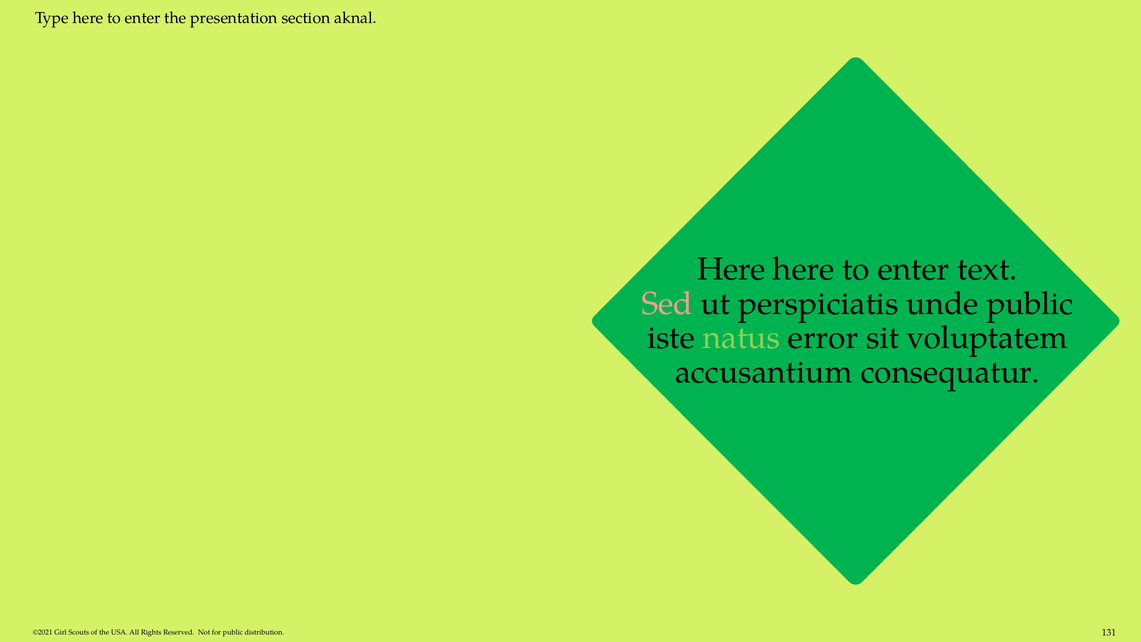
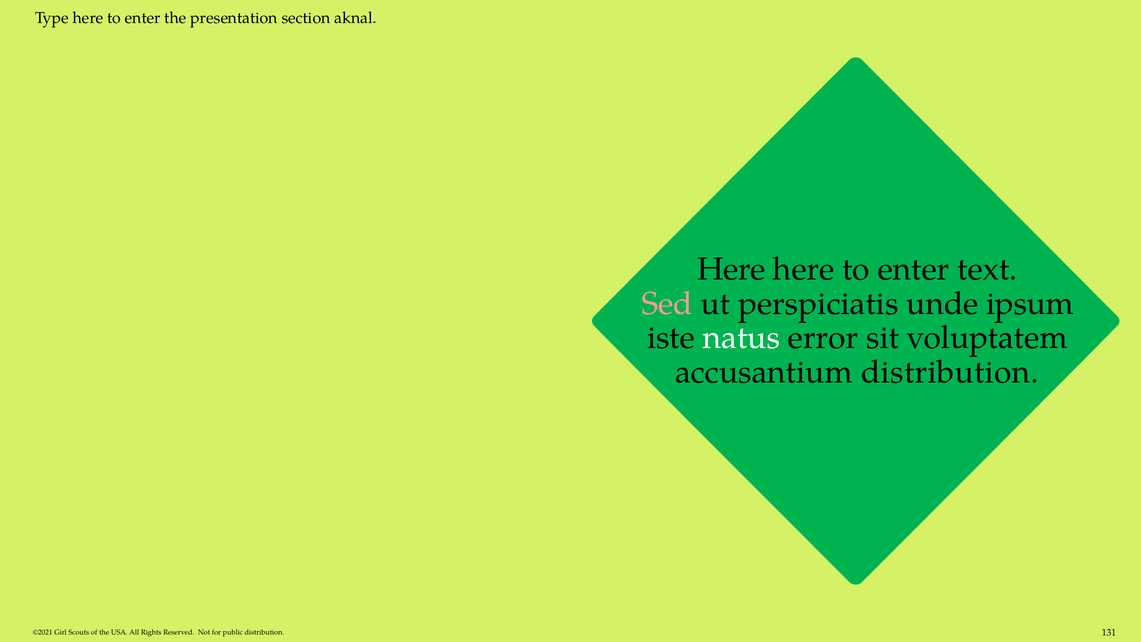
unde public: public -> ipsum
natus colour: light green -> white
accusantium consequatur: consequatur -> distribution
